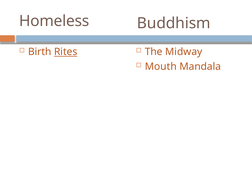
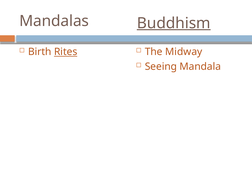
Homeless: Homeless -> Mandalas
Buddhism underline: none -> present
Mouth: Mouth -> Seeing
